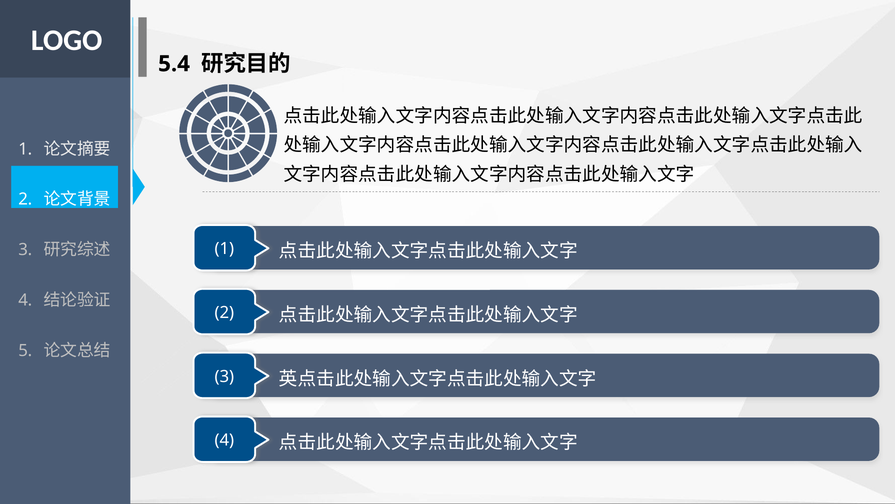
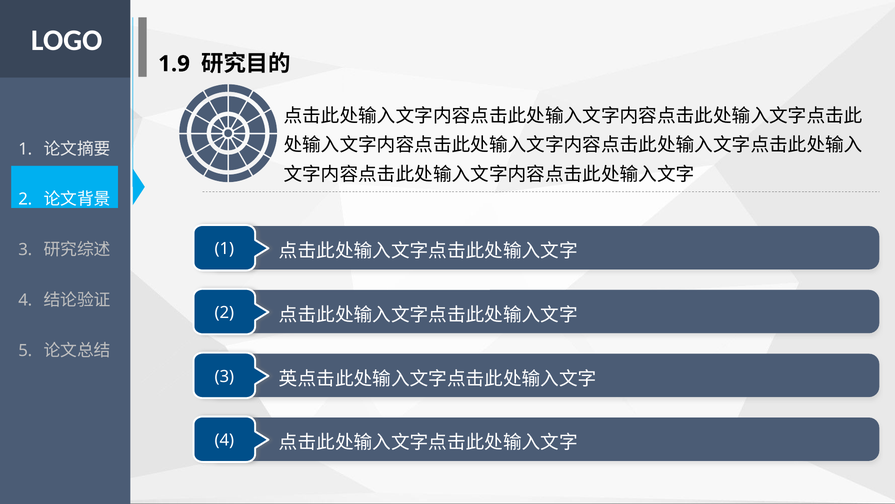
5.4: 5.4 -> 1.9
